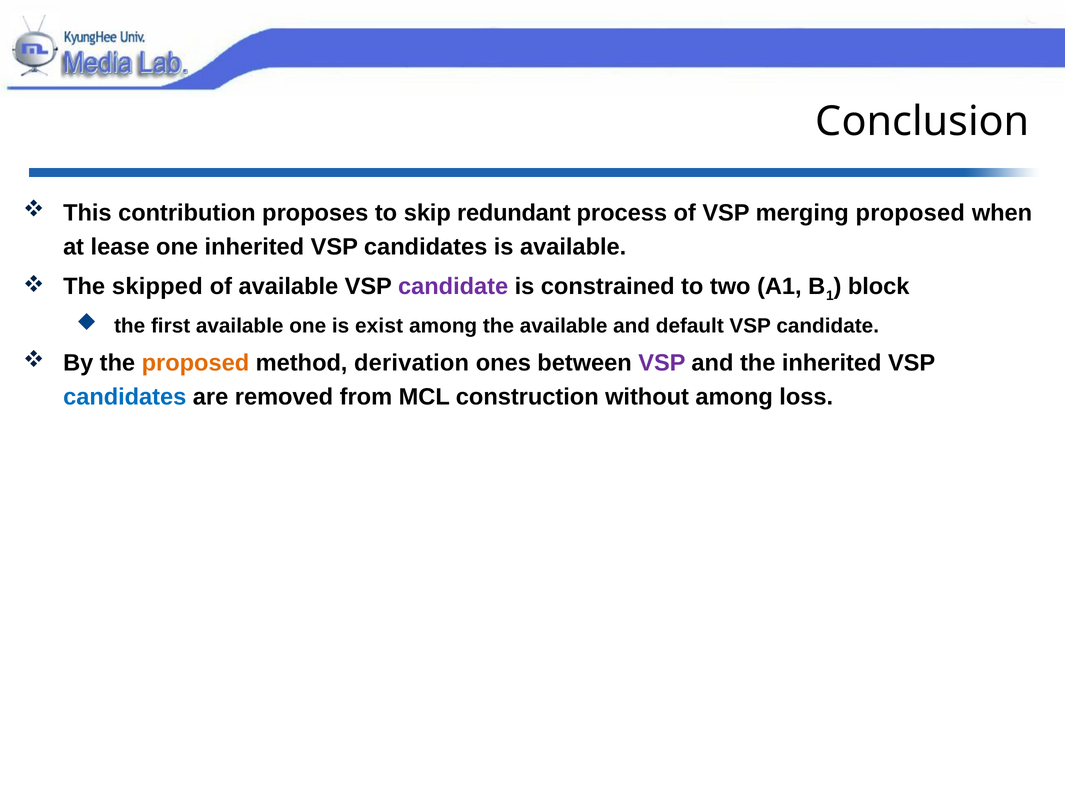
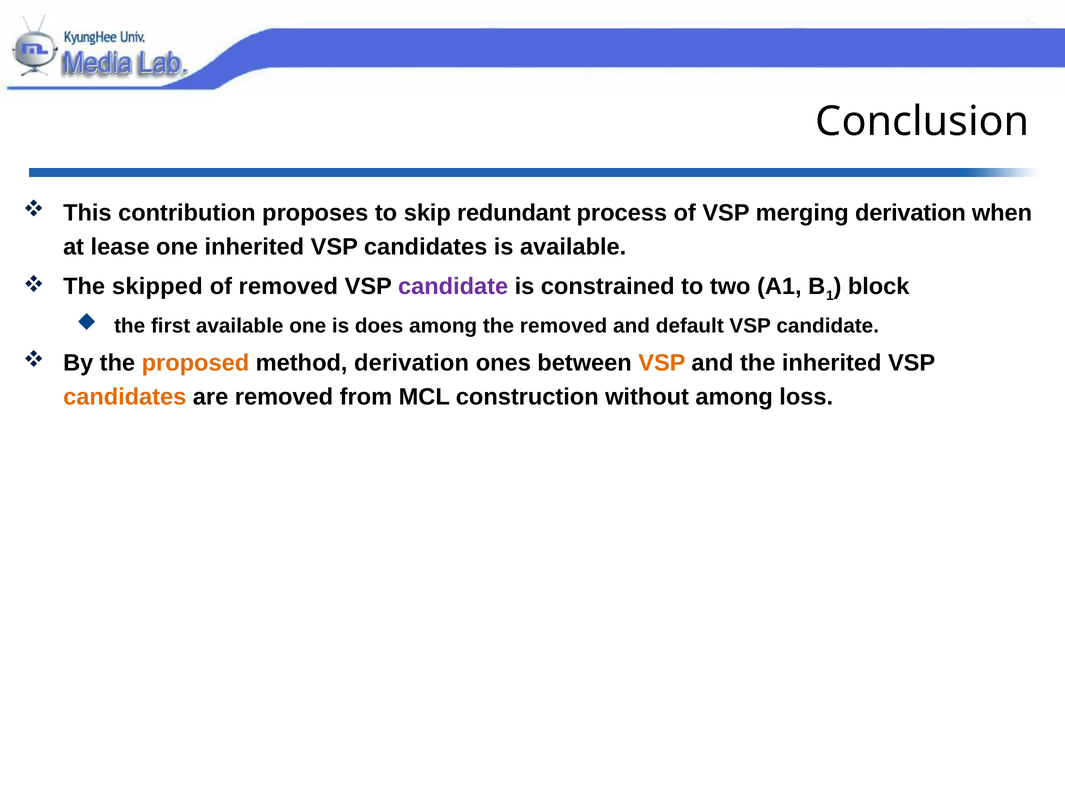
merging proposed: proposed -> derivation
of available: available -> removed
exist: exist -> does
the available: available -> removed
VSP at (662, 363) colour: purple -> orange
candidates at (125, 398) colour: blue -> orange
